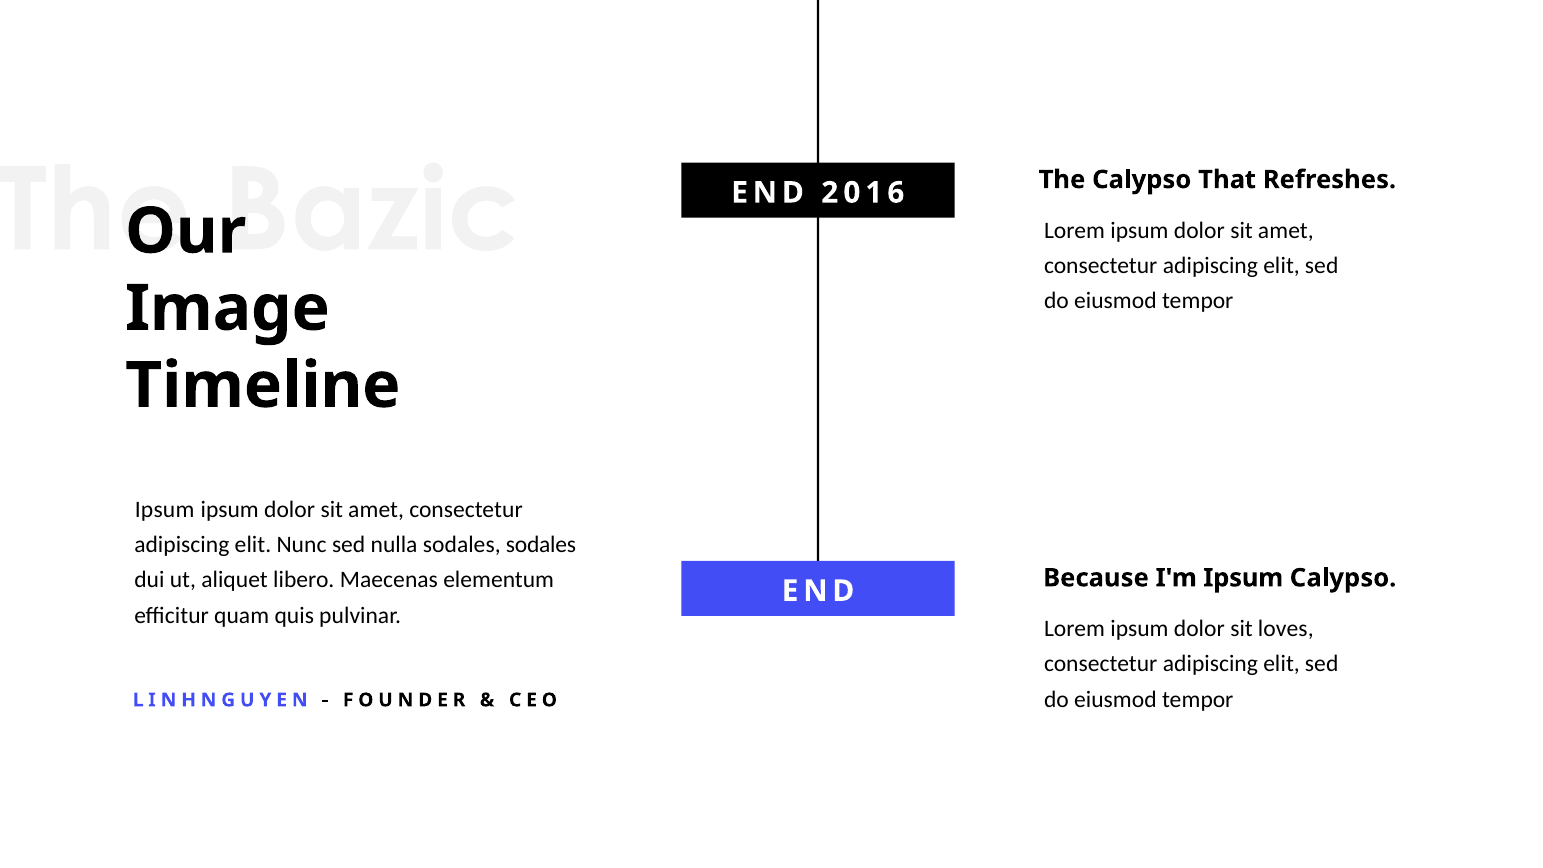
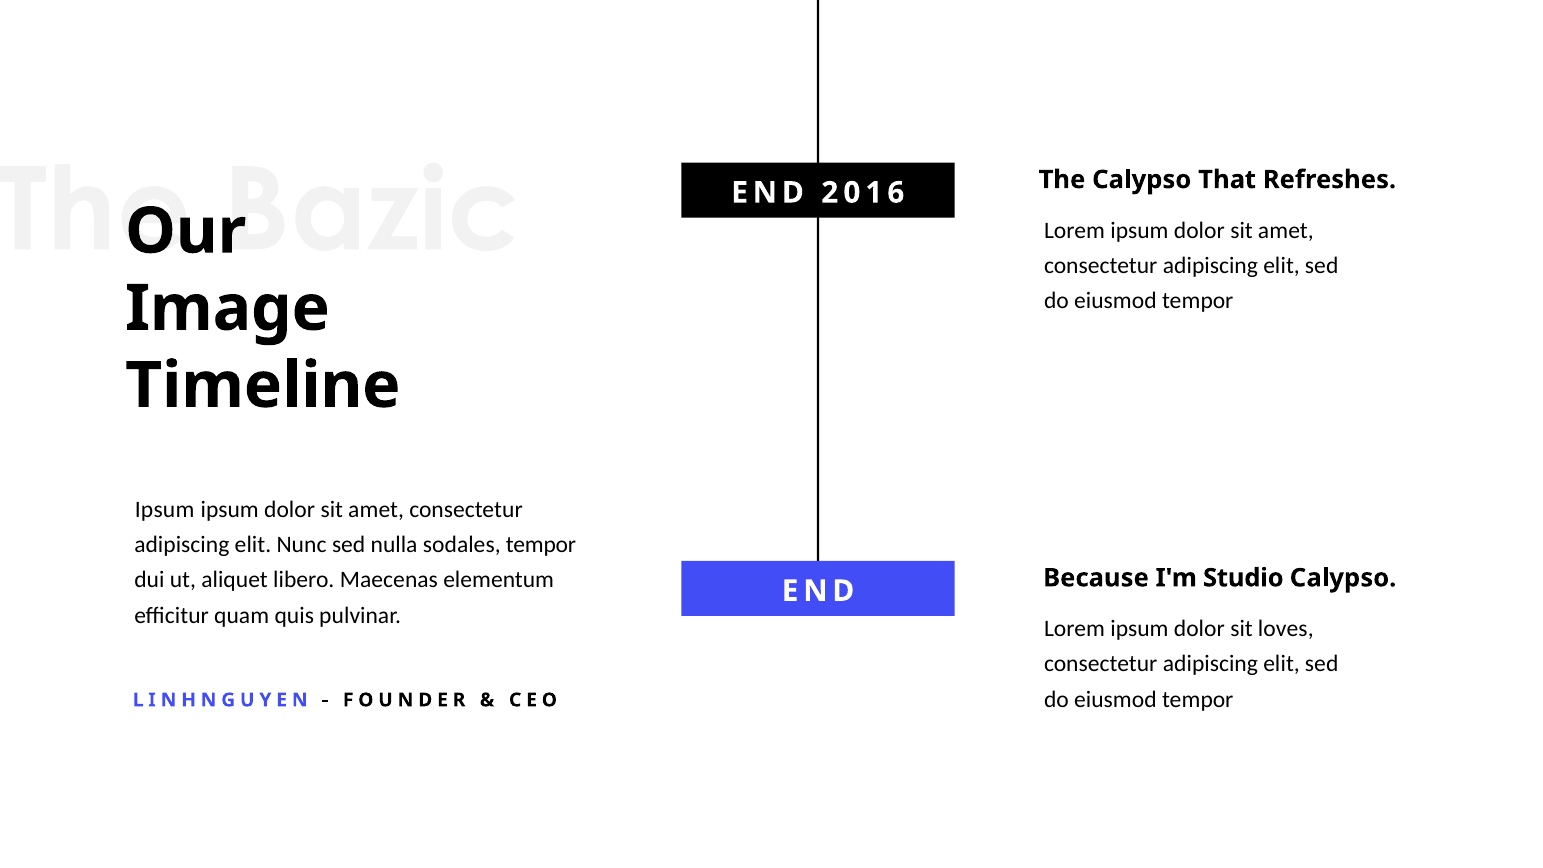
sodales sodales: sodales -> tempor
I'm Ipsum: Ipsum -> Studio
